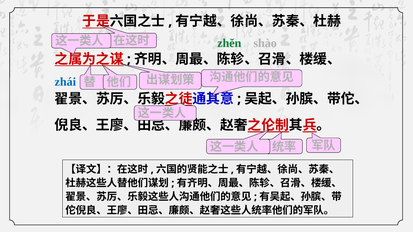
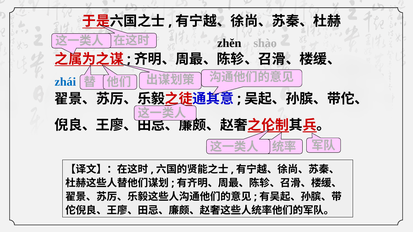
zhěn colour: green -> black
